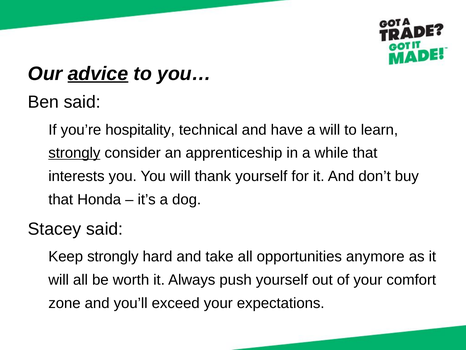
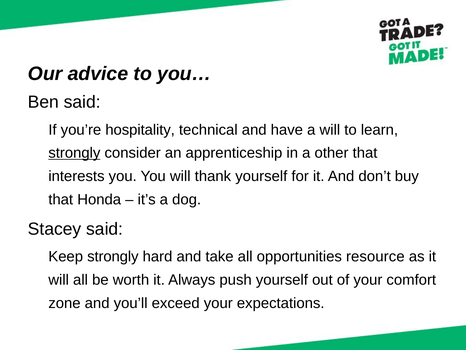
advice underline: present -> none
while: while -> other
anymore: anymore -> resource
